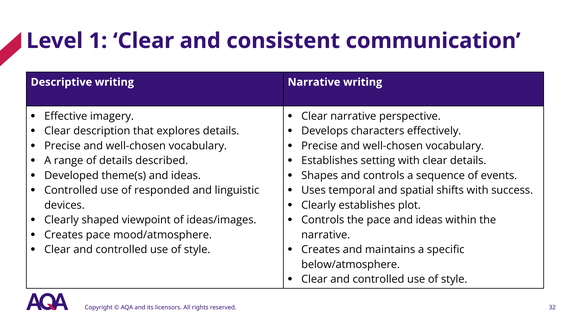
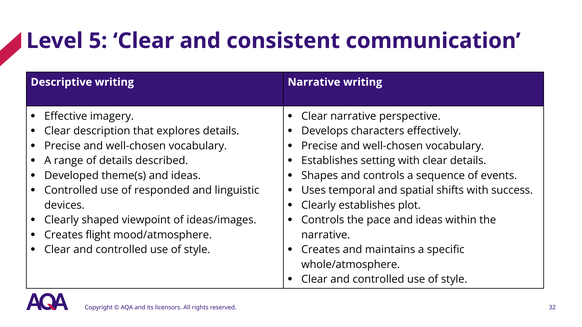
1: 1 -> 5
Creates pace: pace -> flight
below/atmosphere: below/atmosphere -> whole/atmosphere
